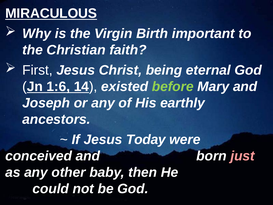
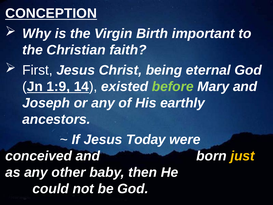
MIRACULOUS: MIRACULOUS -> CONCEPTION
1:6: 1:6 -> 1:9
just colour: pink -> yellow
